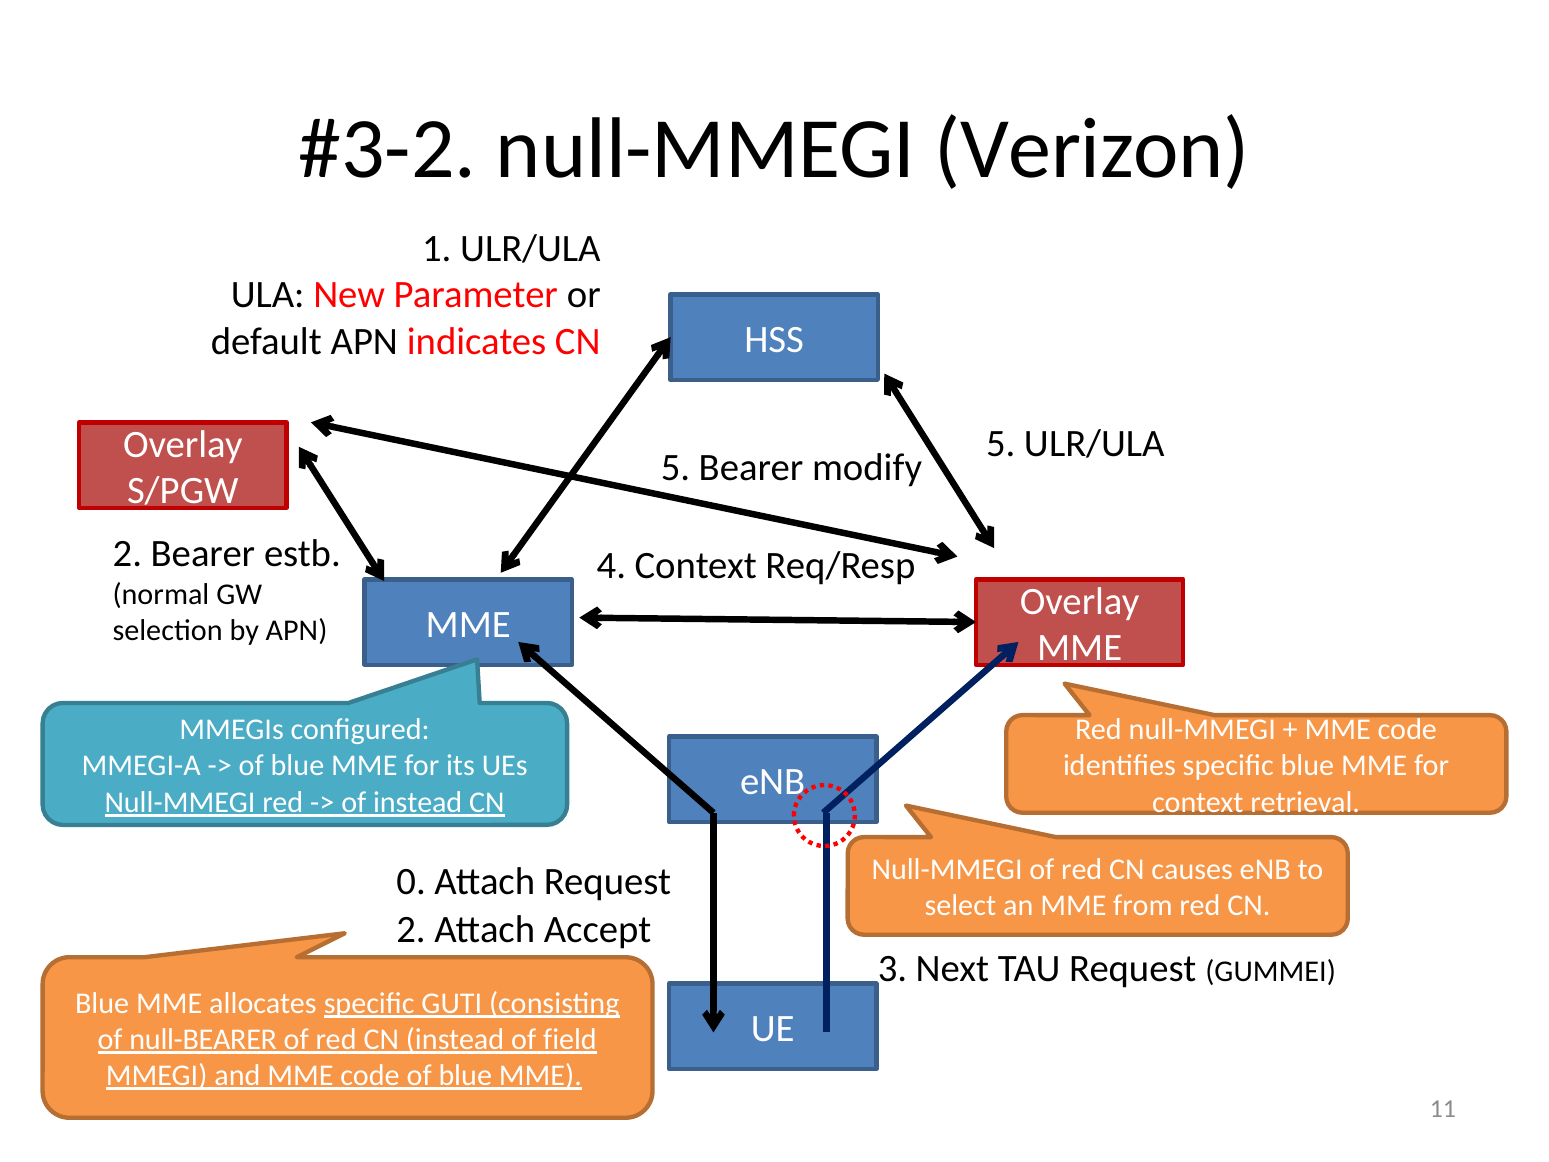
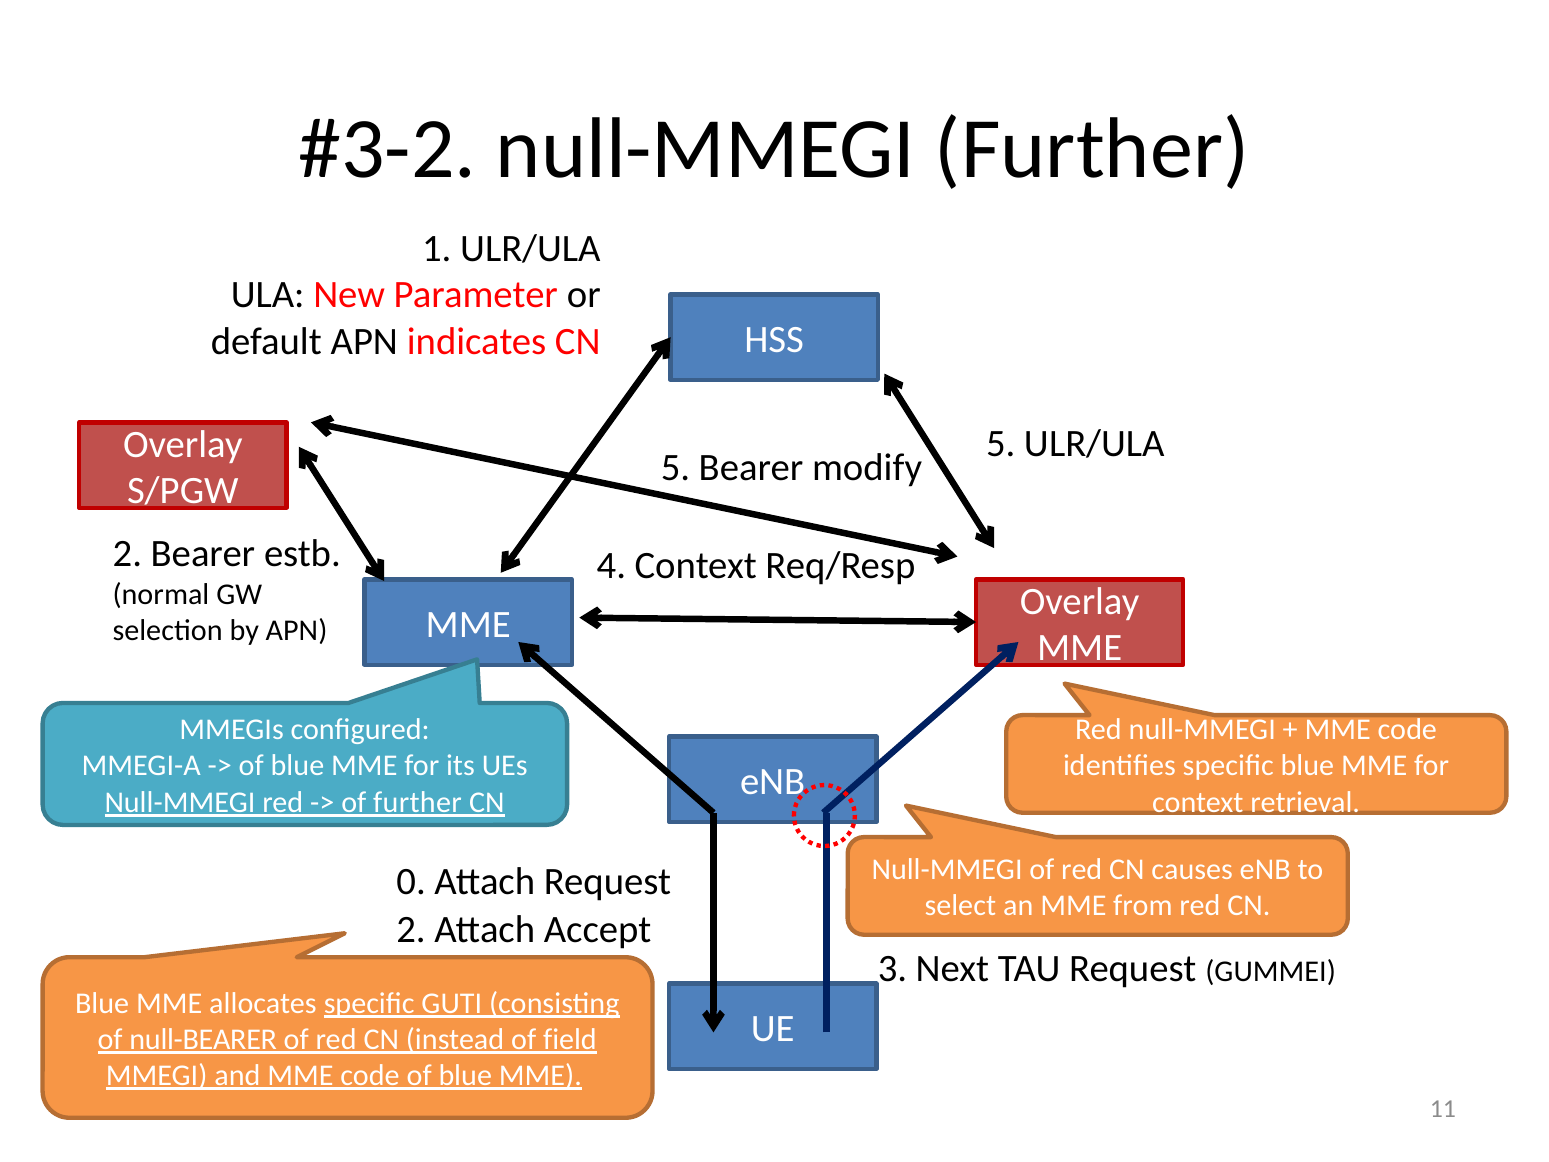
null-MMEGI Verizon: Verizon -> Further
of instead: instead -> further
